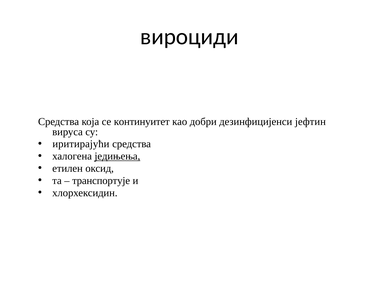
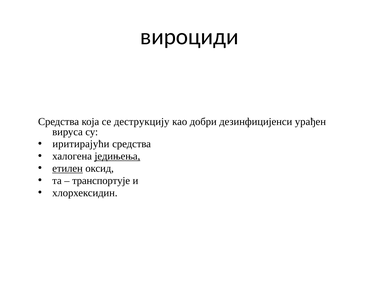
континуитет: континуитет -> деструкцију
јефтин: јефтин -> урађен
етилен underline: none -> present
